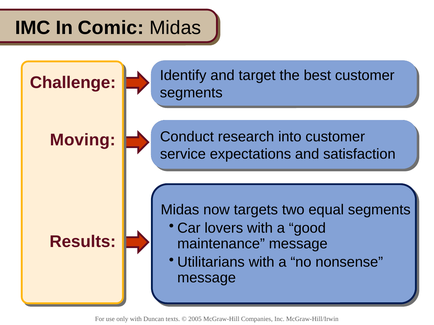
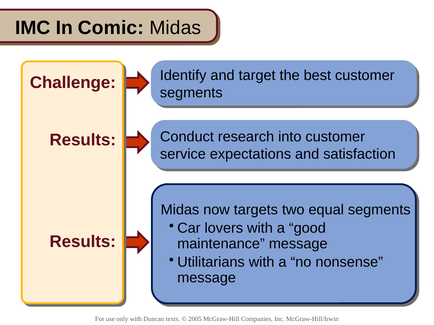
Moving at (83, 140): Moving -> Results
